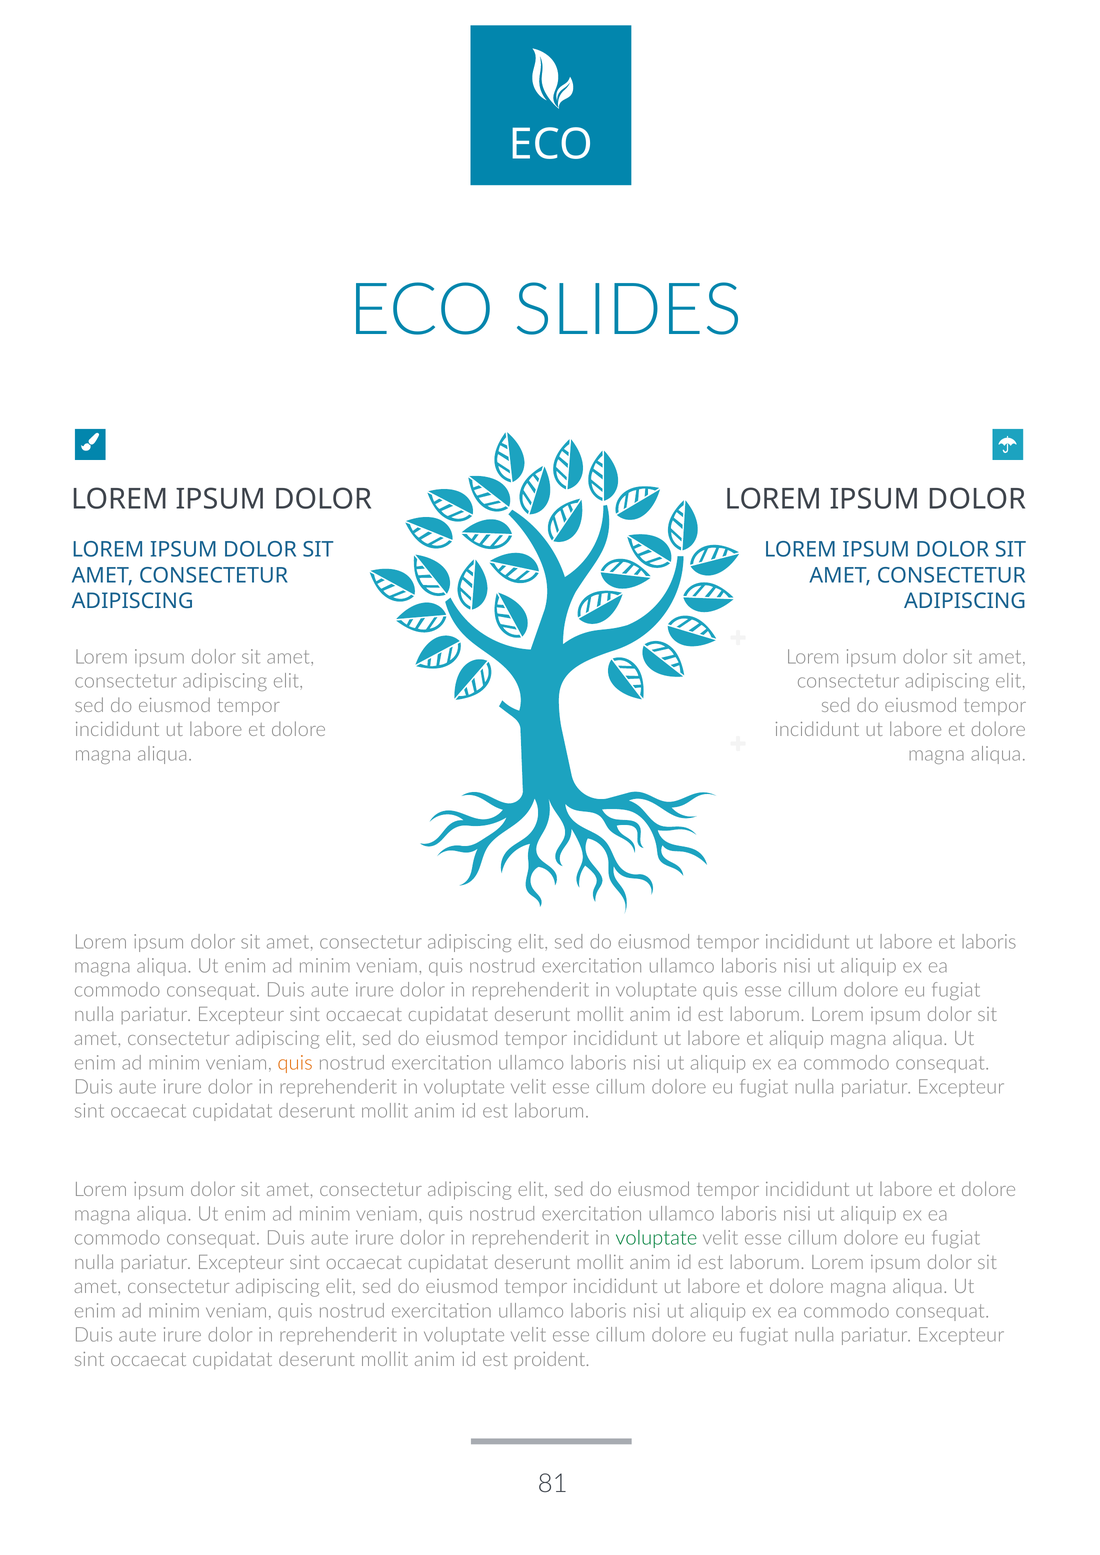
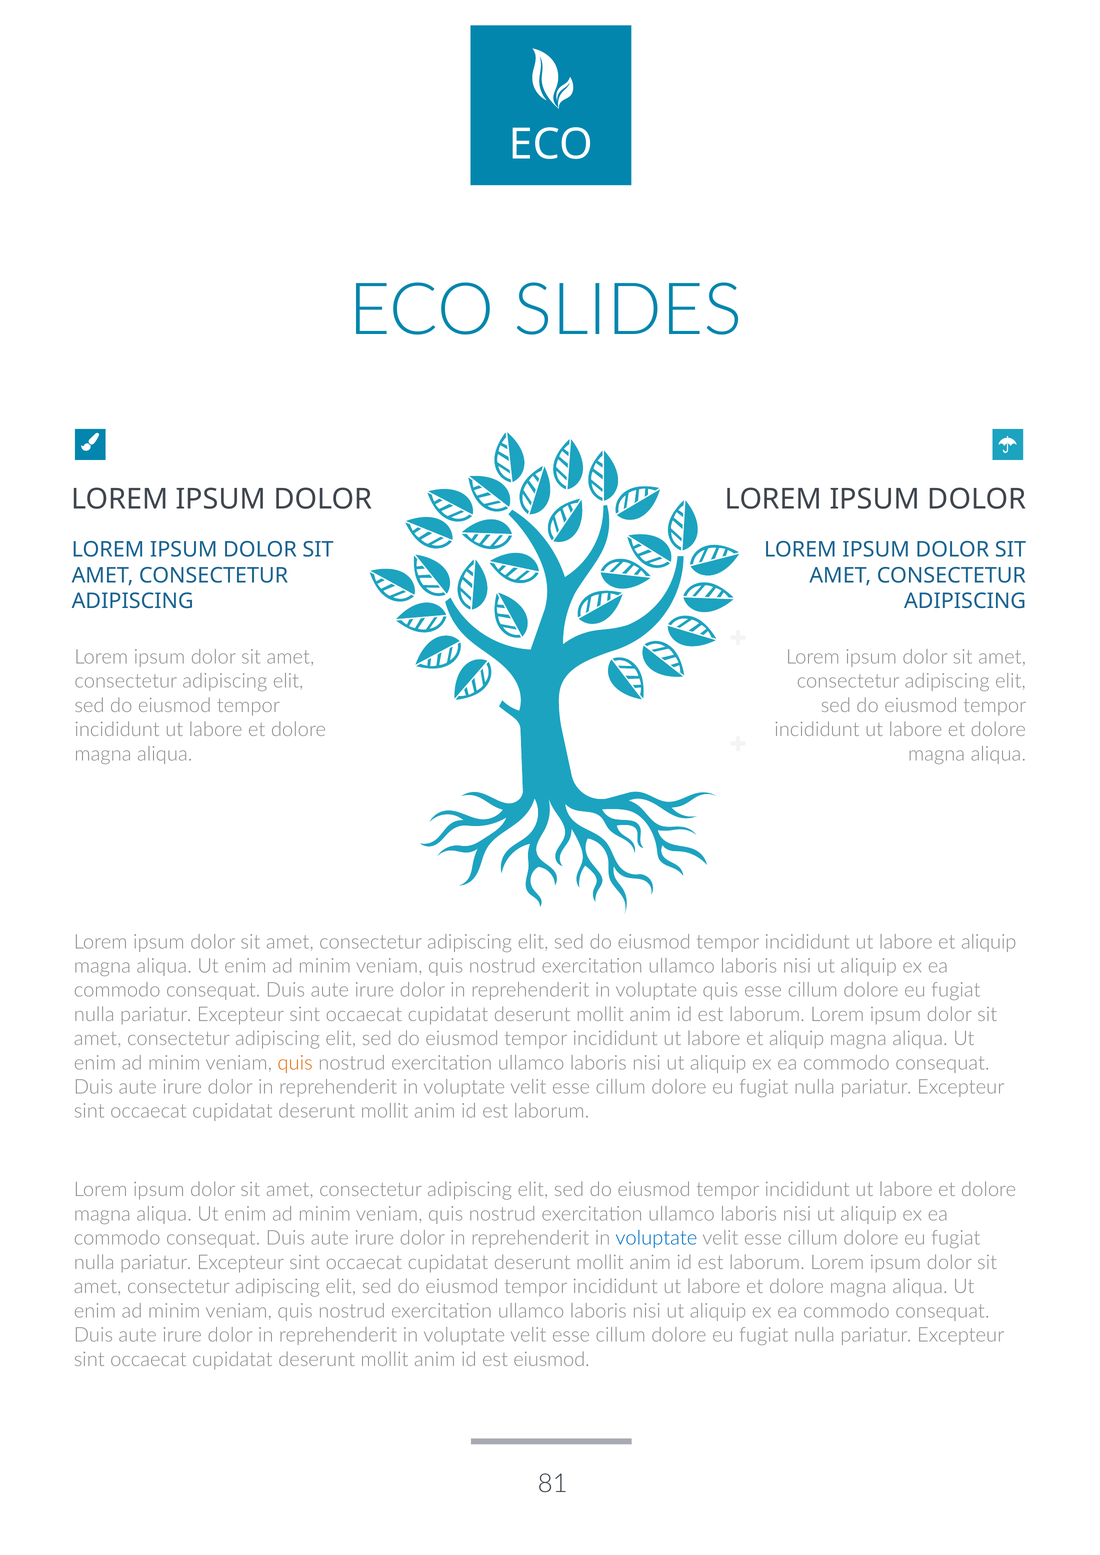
laboris at (989, 942): laboris -> aliquip
voluptate at (656, 1238) colour: green -> blue
est proident: proident -> eiusmod
